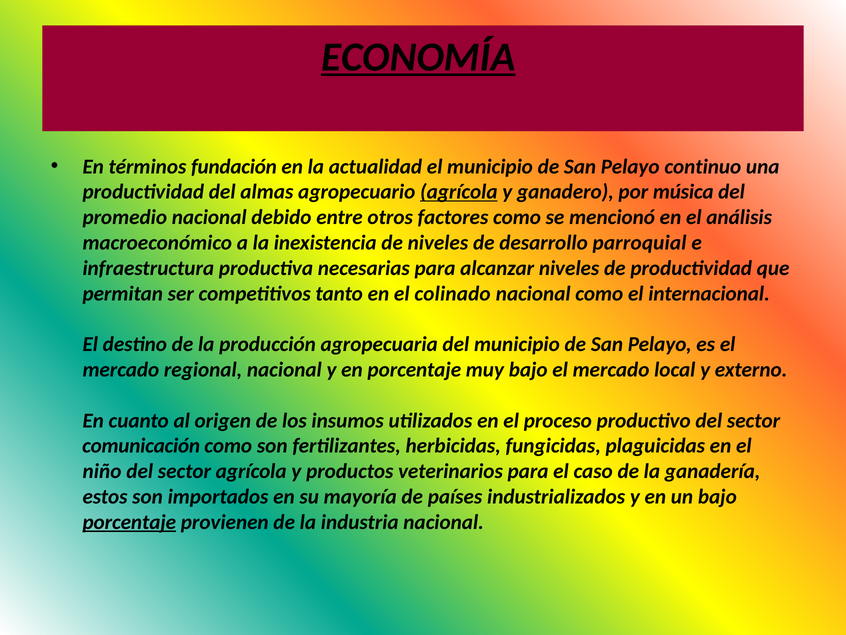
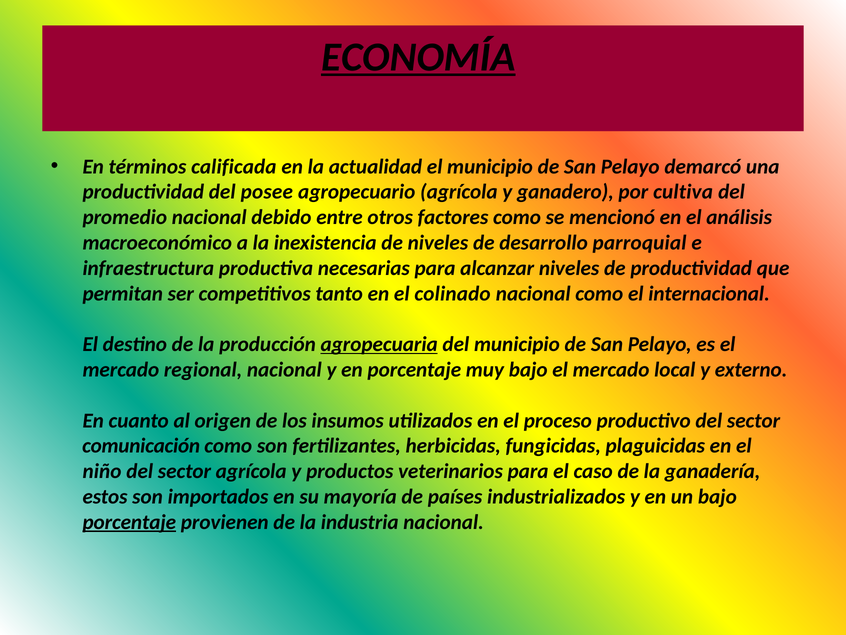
fundación: fundación -> calificada
continuo: continuo -> demarcó
almas: almas -> posee
agrícola at (459, 192) underline: present -> none
música: música -> cultiva
agropecuaria underline: none -> present
